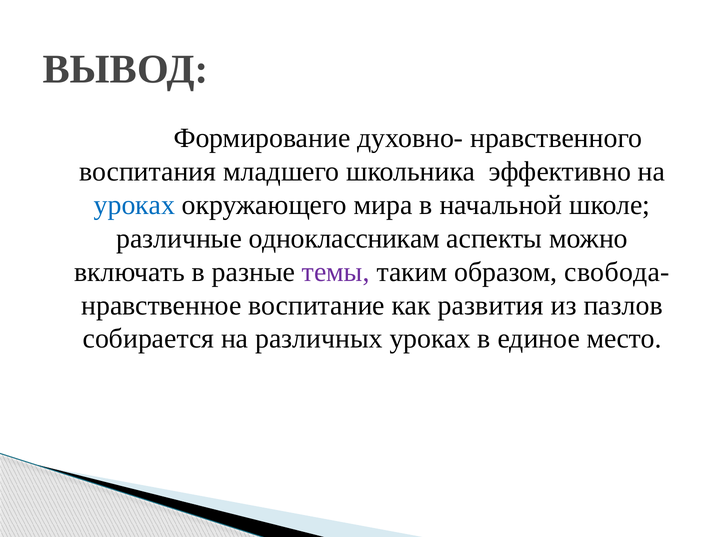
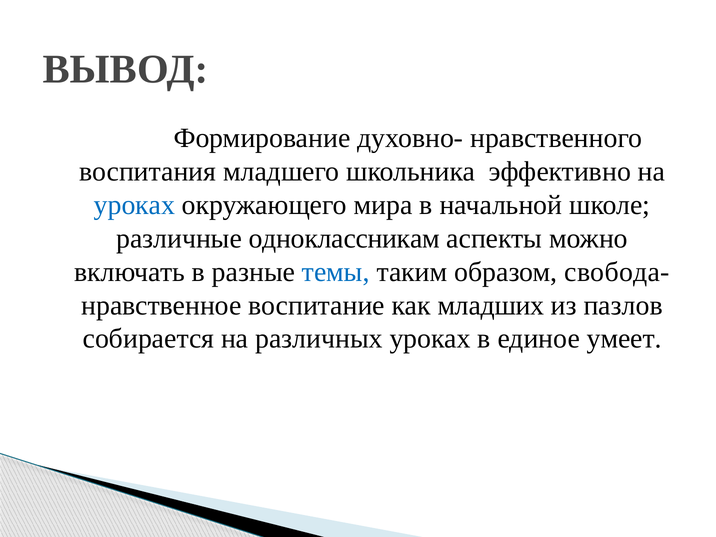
темы colour: purple -> blue
развития: развития -> младших
место: место -> умеет
